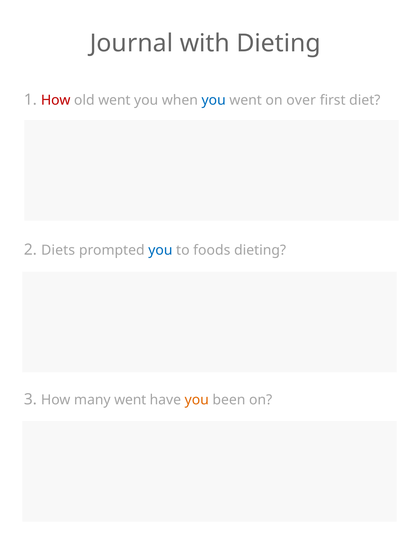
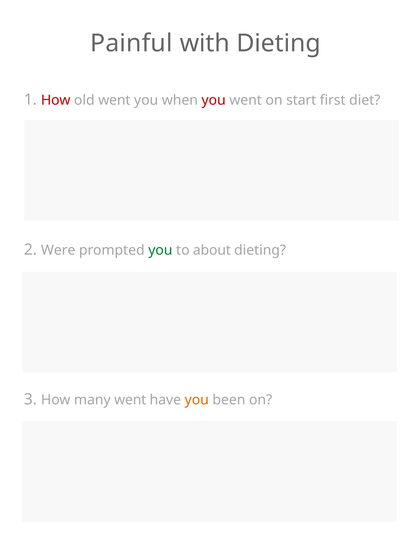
Journal: Journal -> Painful
you at (214, 100) colour: blue -> red
over: over -> start
Diets: Diets -> Were
you at (160, 250) colour: blue -> green
foods: foods -> about
